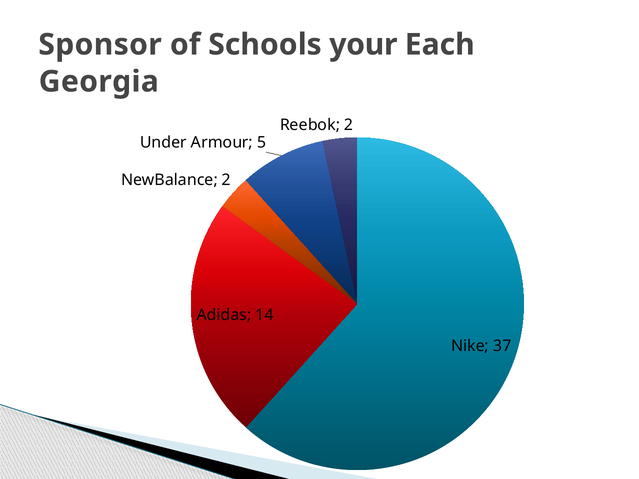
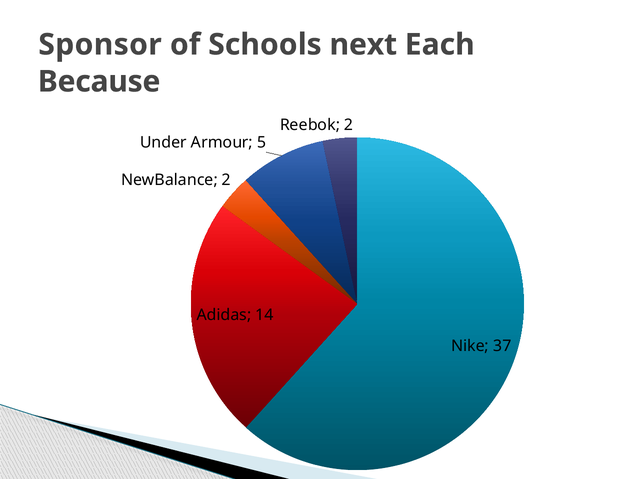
your: your -> next
Georgia: Georgia -> Because
